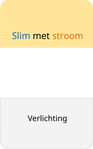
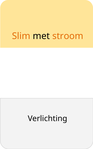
Slim colour: blue -> orange
